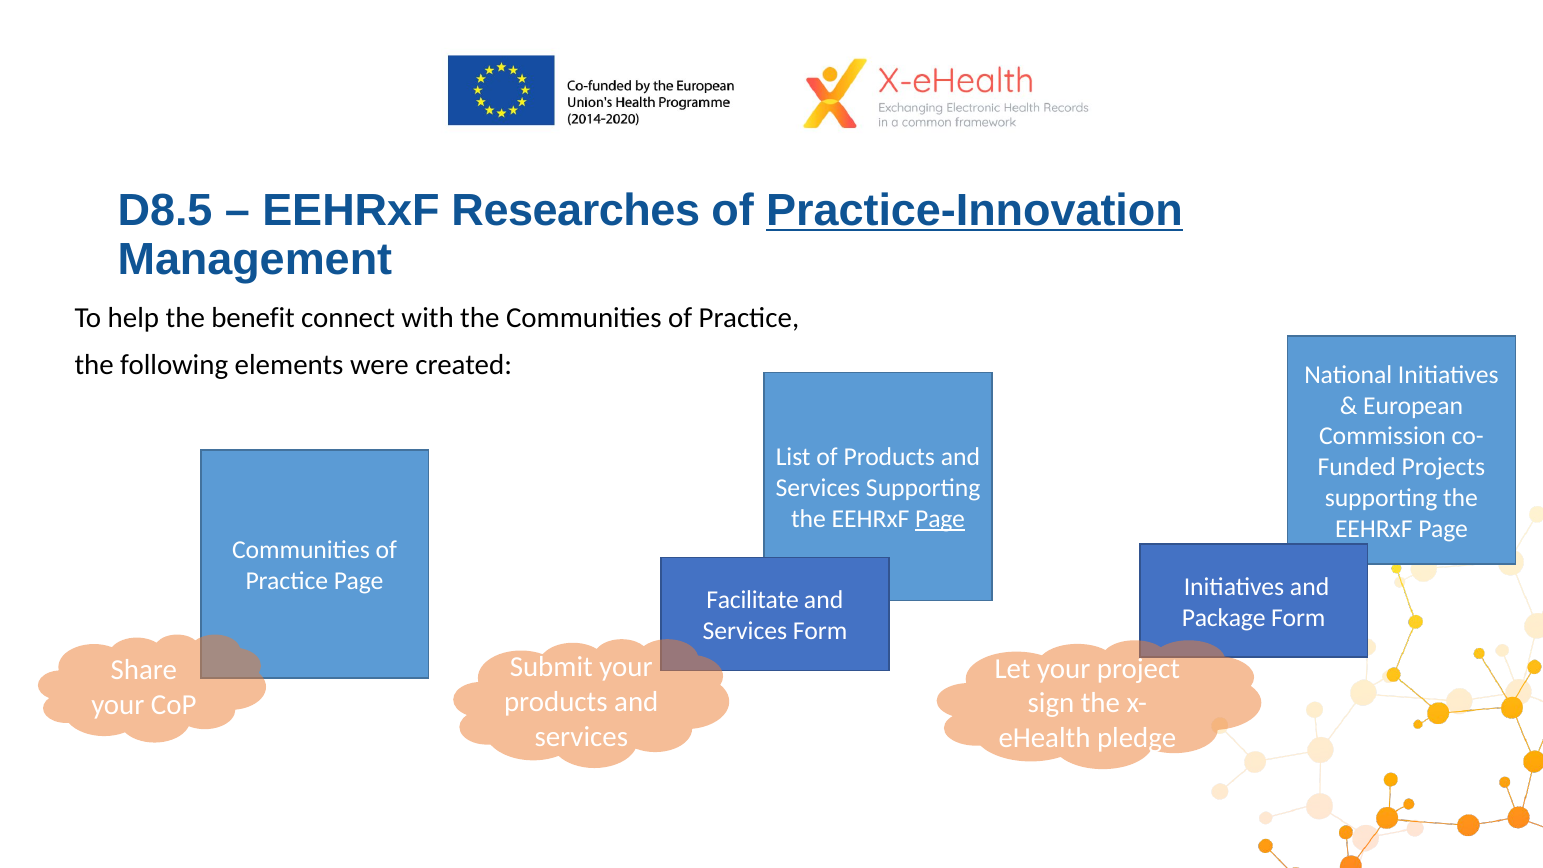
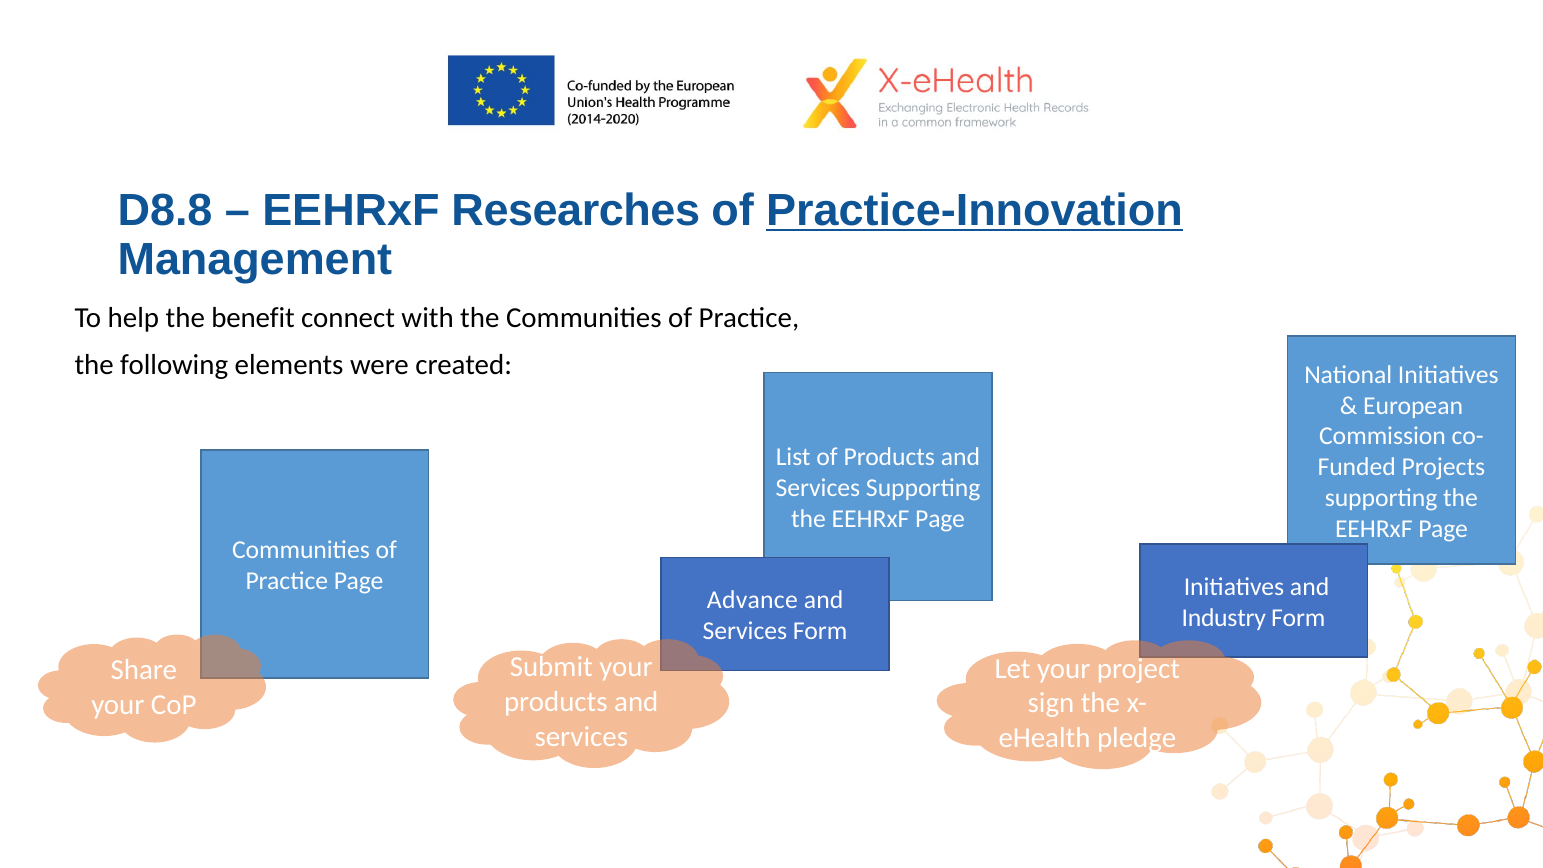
D8.5: D8.5 -> D8.8
Page at (940, 519) underline: present -> none
Facilitate: Facilitate -> Advance
Package: Package -> Industry
